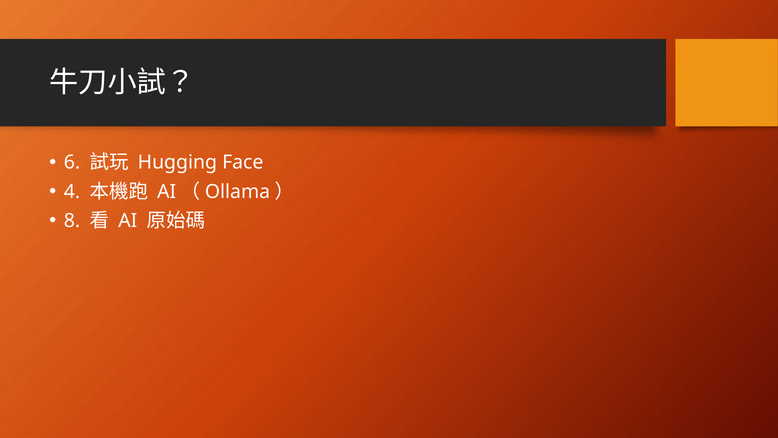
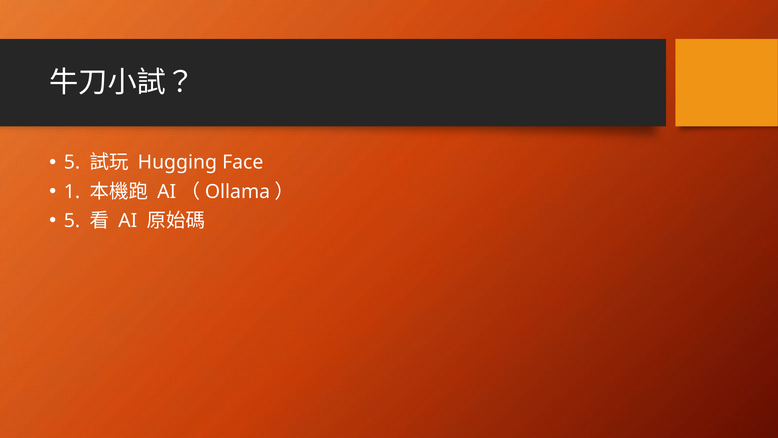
6 at (72, 162): 6 -> 5
4: 4 -> 1
8 at (72, 221): 8 -> 5
